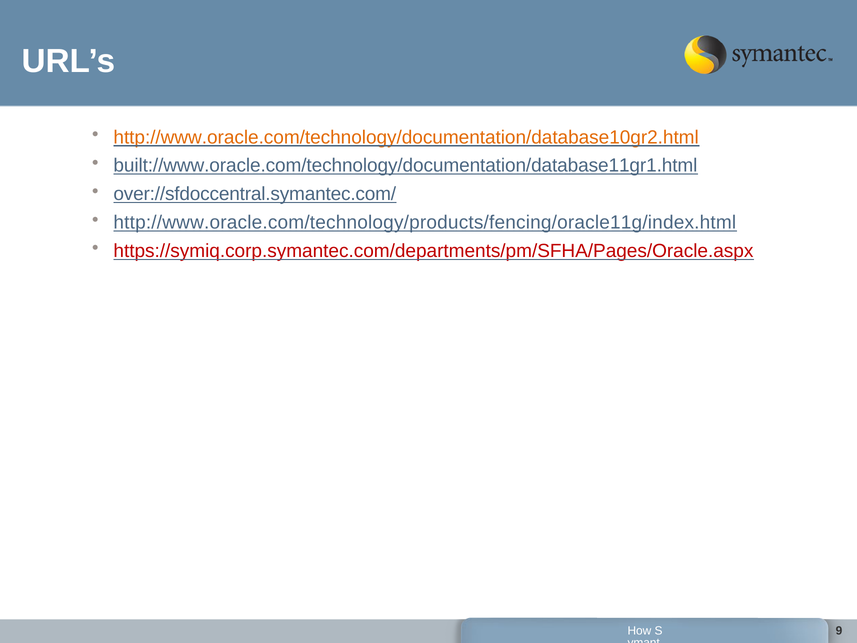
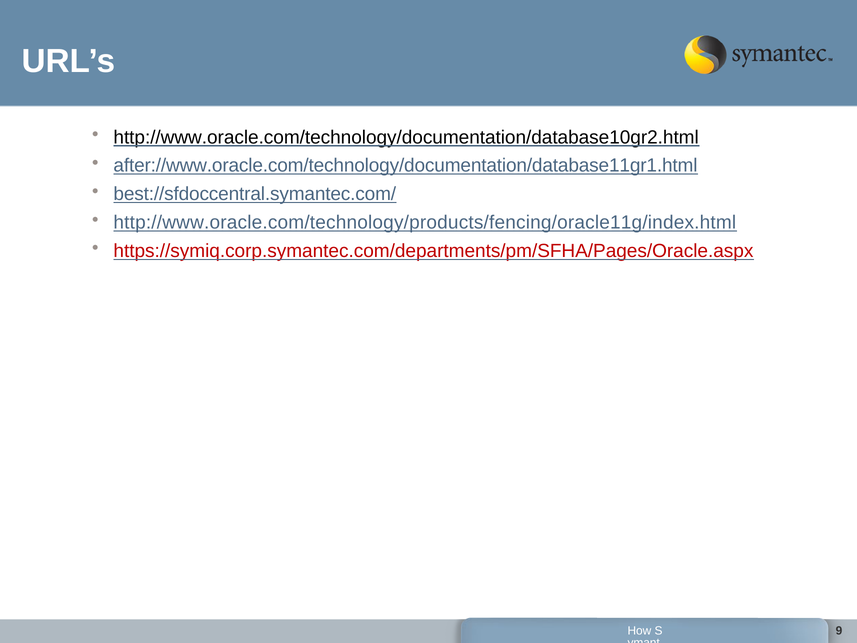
http://www.oracle.com/technology/documentation/database10gr2.html colour: orange -> black
built://www.oracle.com/technology/documentation/database11gr1.html: built://www.oracle.com/technology/documentation/database11gr1.html -> after://www.oracle.com/technology/documentation/database11gr1.html
over://sfdoccentral.symantec.com/: over://sfdoccentral.symantec.com/ -> best://sfdoccentral.symantec.com/
